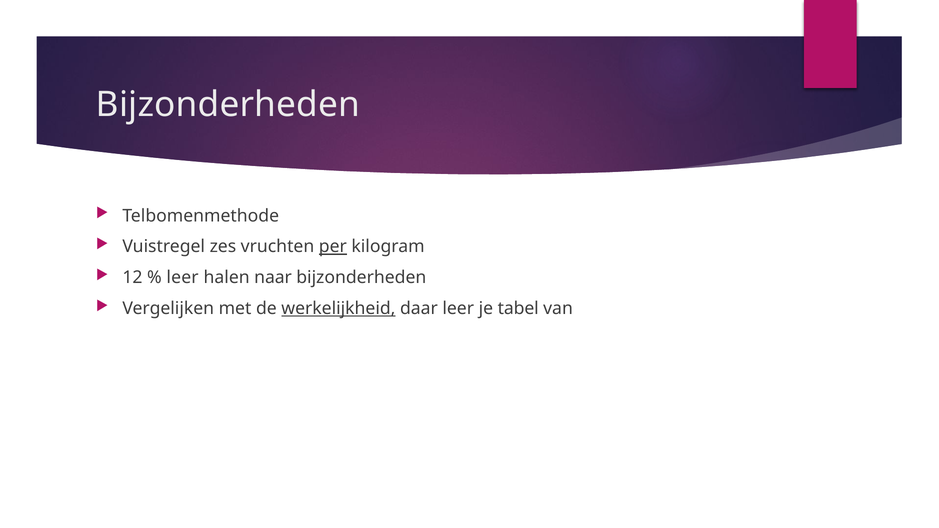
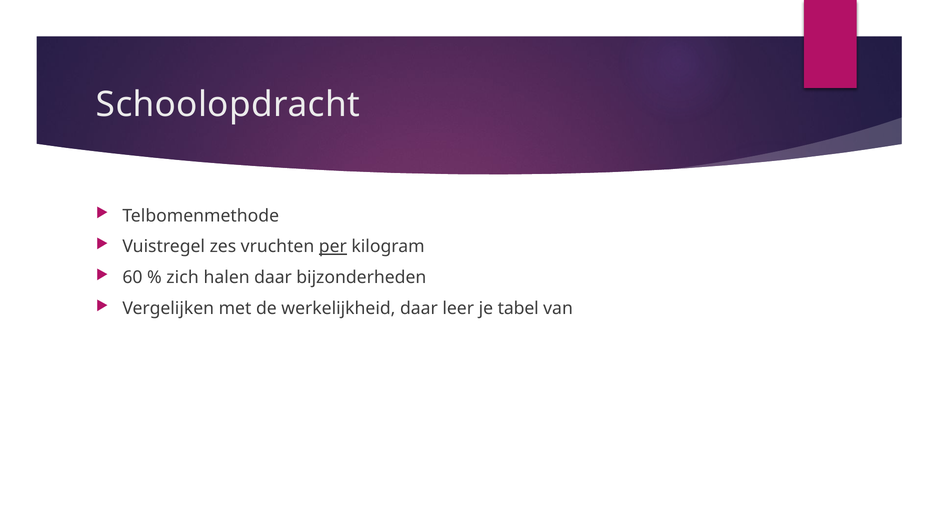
Bijzonderheden at (228, 105): Bijzonderheden -> Schoolopdracht
12: 12 -> 60
leer at (183, 278): leer -> zich
halen naar: naar -> daar
werkelijkheid underline: present -> none
